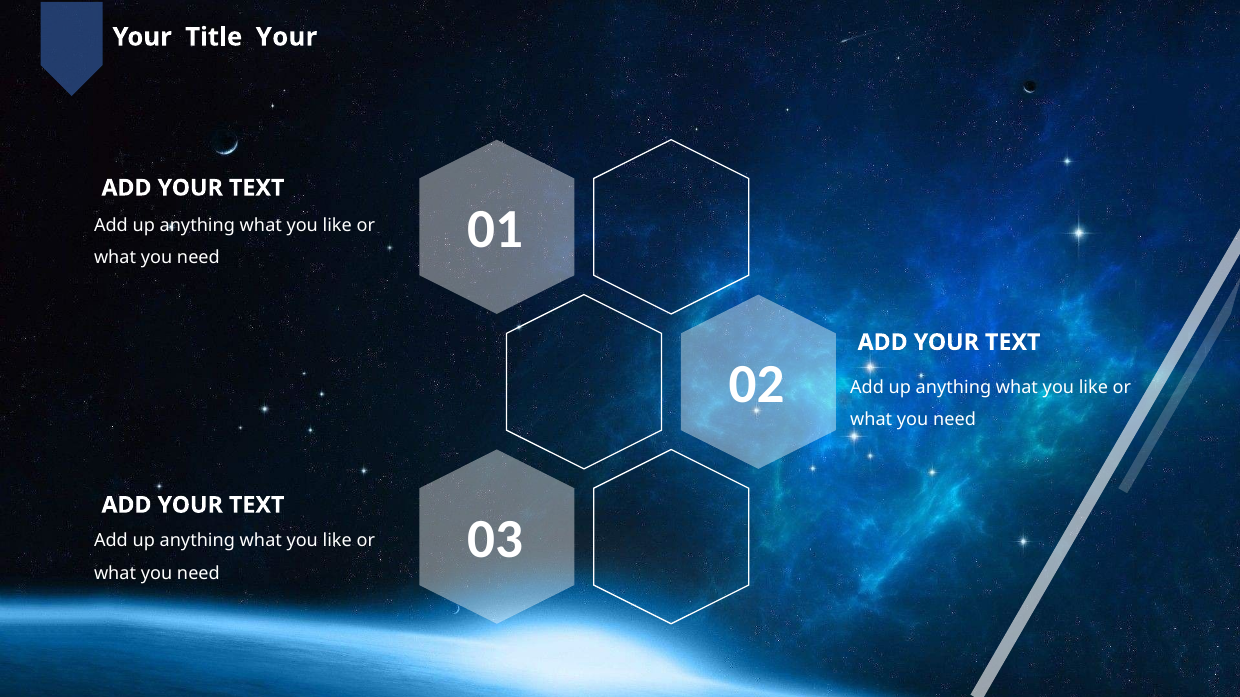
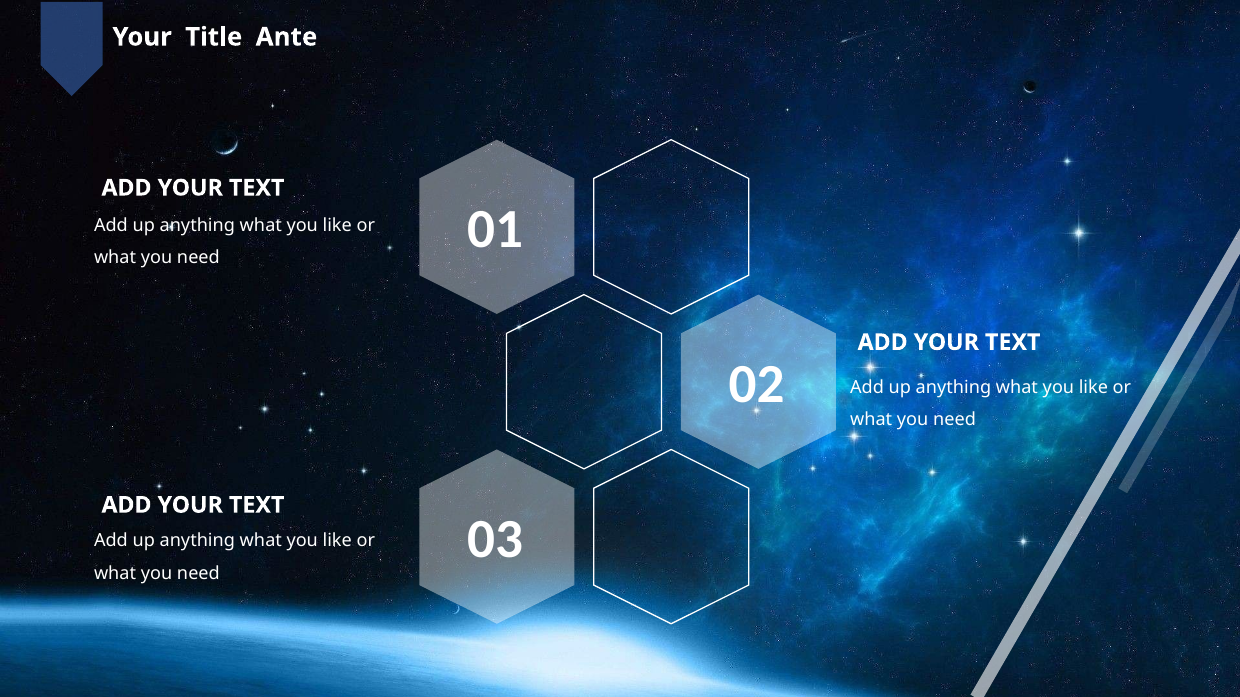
Title Your: Your -> Ante
